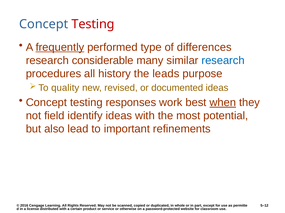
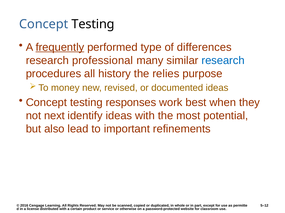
Testing at (93, 24) colour: red -> black
considerable: considerable -> professional
leads: leads -> relies
quality: quality -> money
when underline: present -> none
field: field -> next
